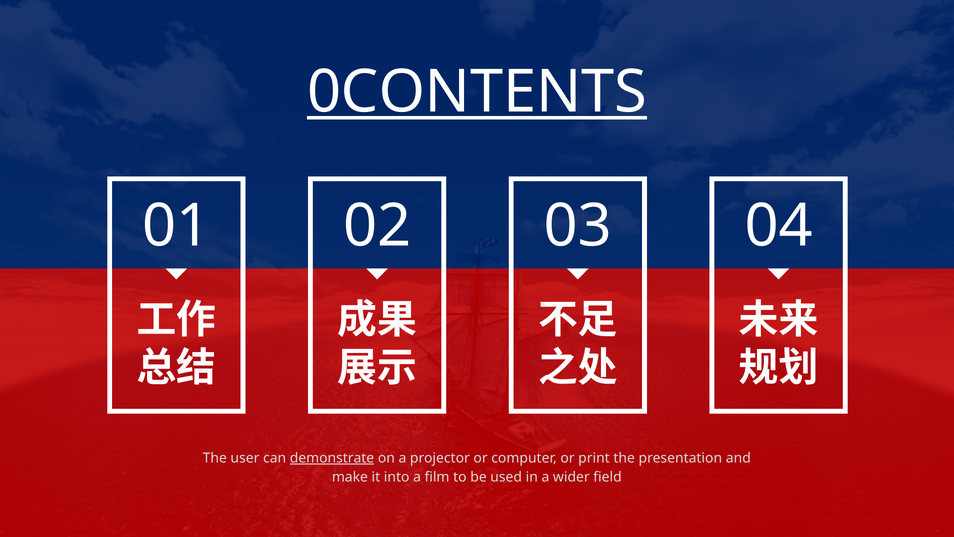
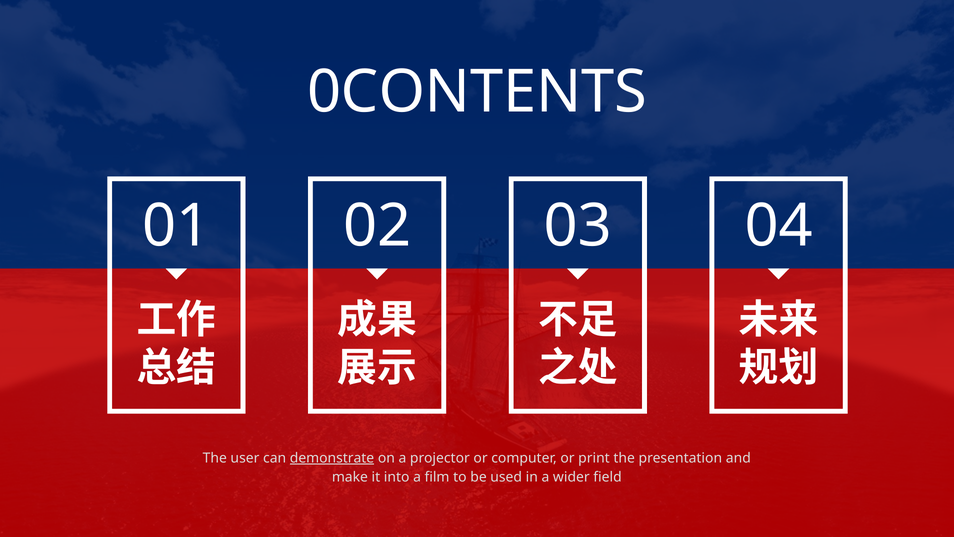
0CONTENTS underline: present -> none
